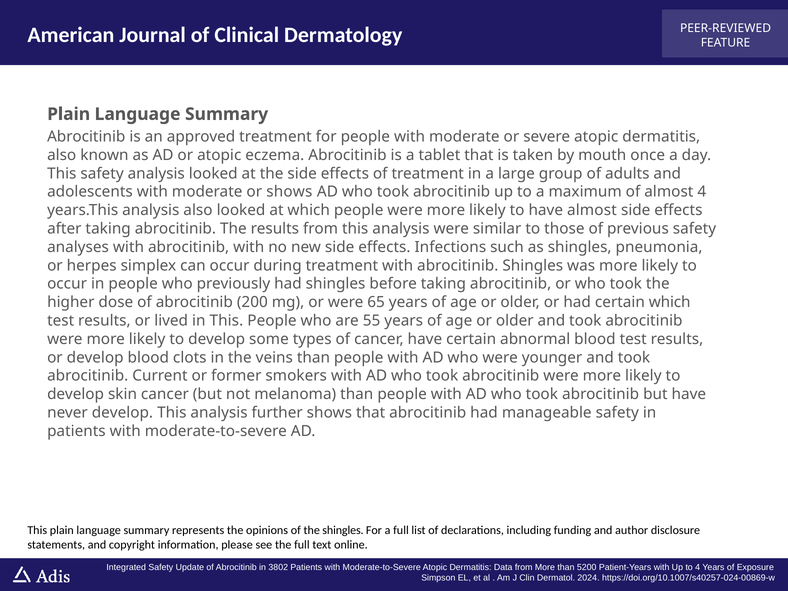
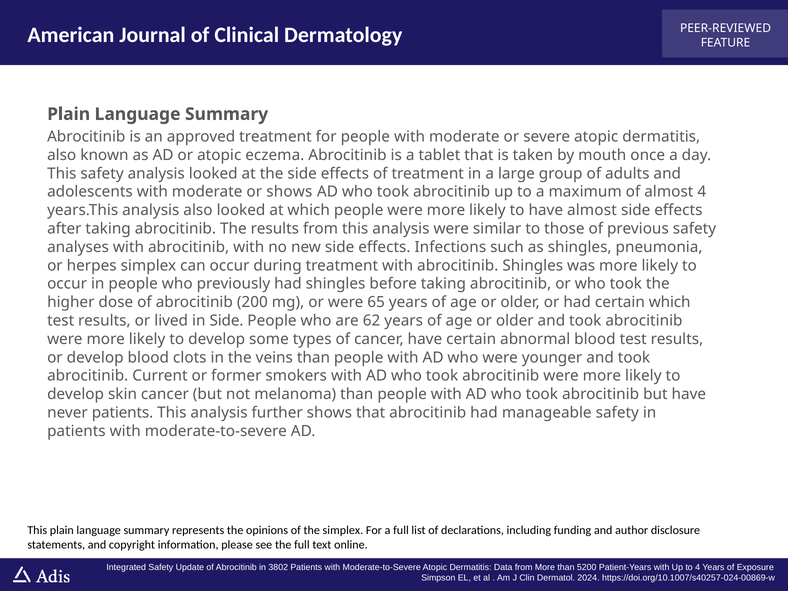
in This: This -> Side
55: 55 -> 62
never develop: develop -> patients
the shingles: shingles -> simplex
